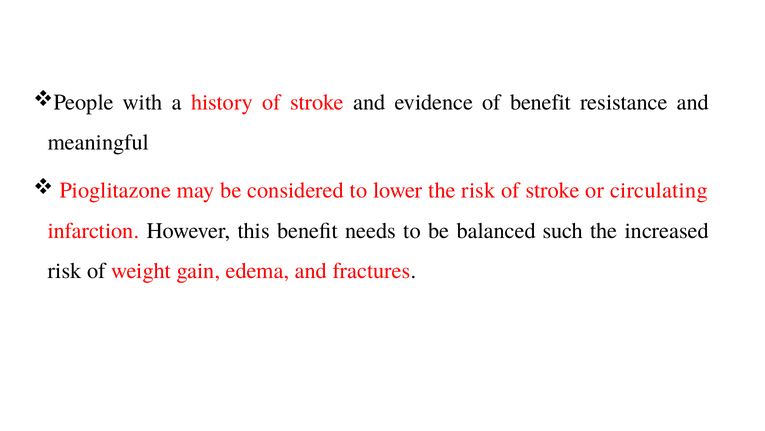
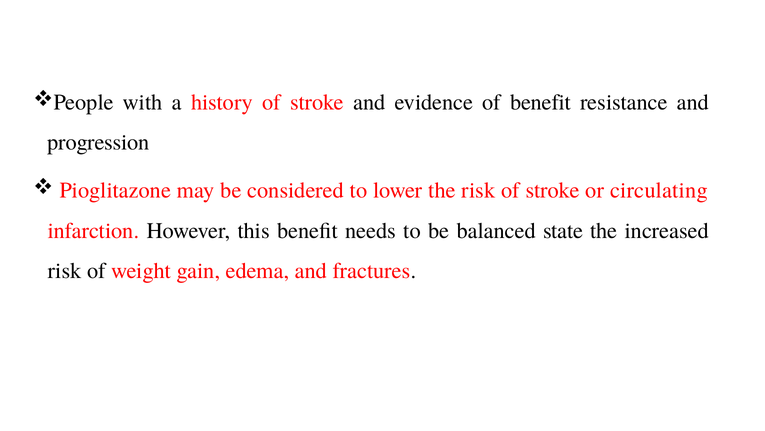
meaningful: meaningful -> progression
such: such -> state
